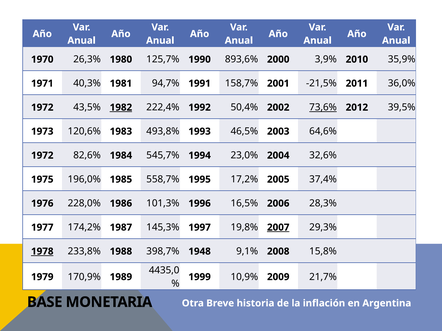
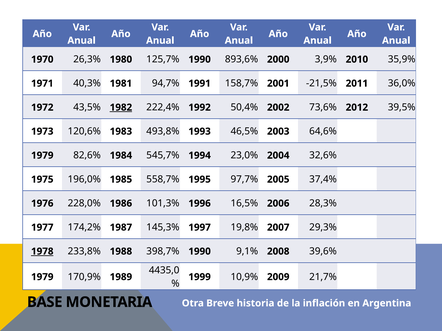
73,6% underline: present -> none
1972 at (42, 156): 1972 -> 1979
17,2%: 17,2% -> 97,7%
2007 underline: present -> none
398,7% 1948: 1948 -> 1990
15,8%: 15,8% -> 39,6%
